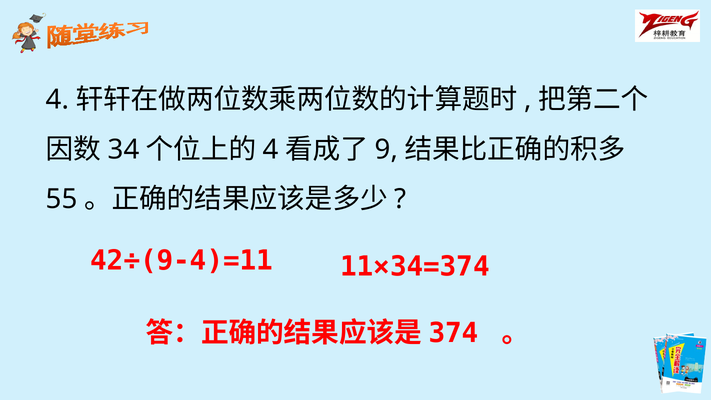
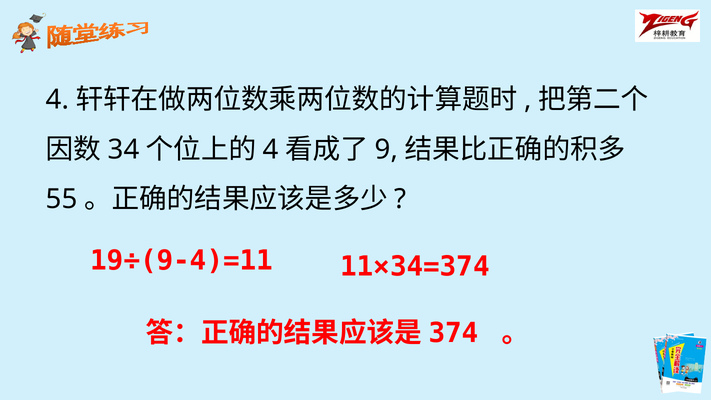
42÷(9-4)=11: 42÷(9-4)=11 -> 19÷(9-4)=11
